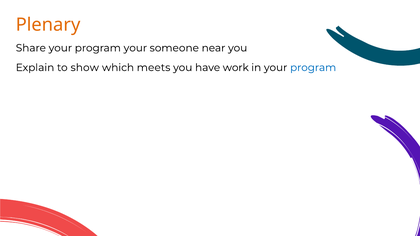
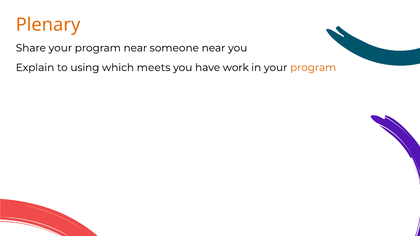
program your: your -> near
show: show -> using
program at (313, 68) colour: blue -> orange
